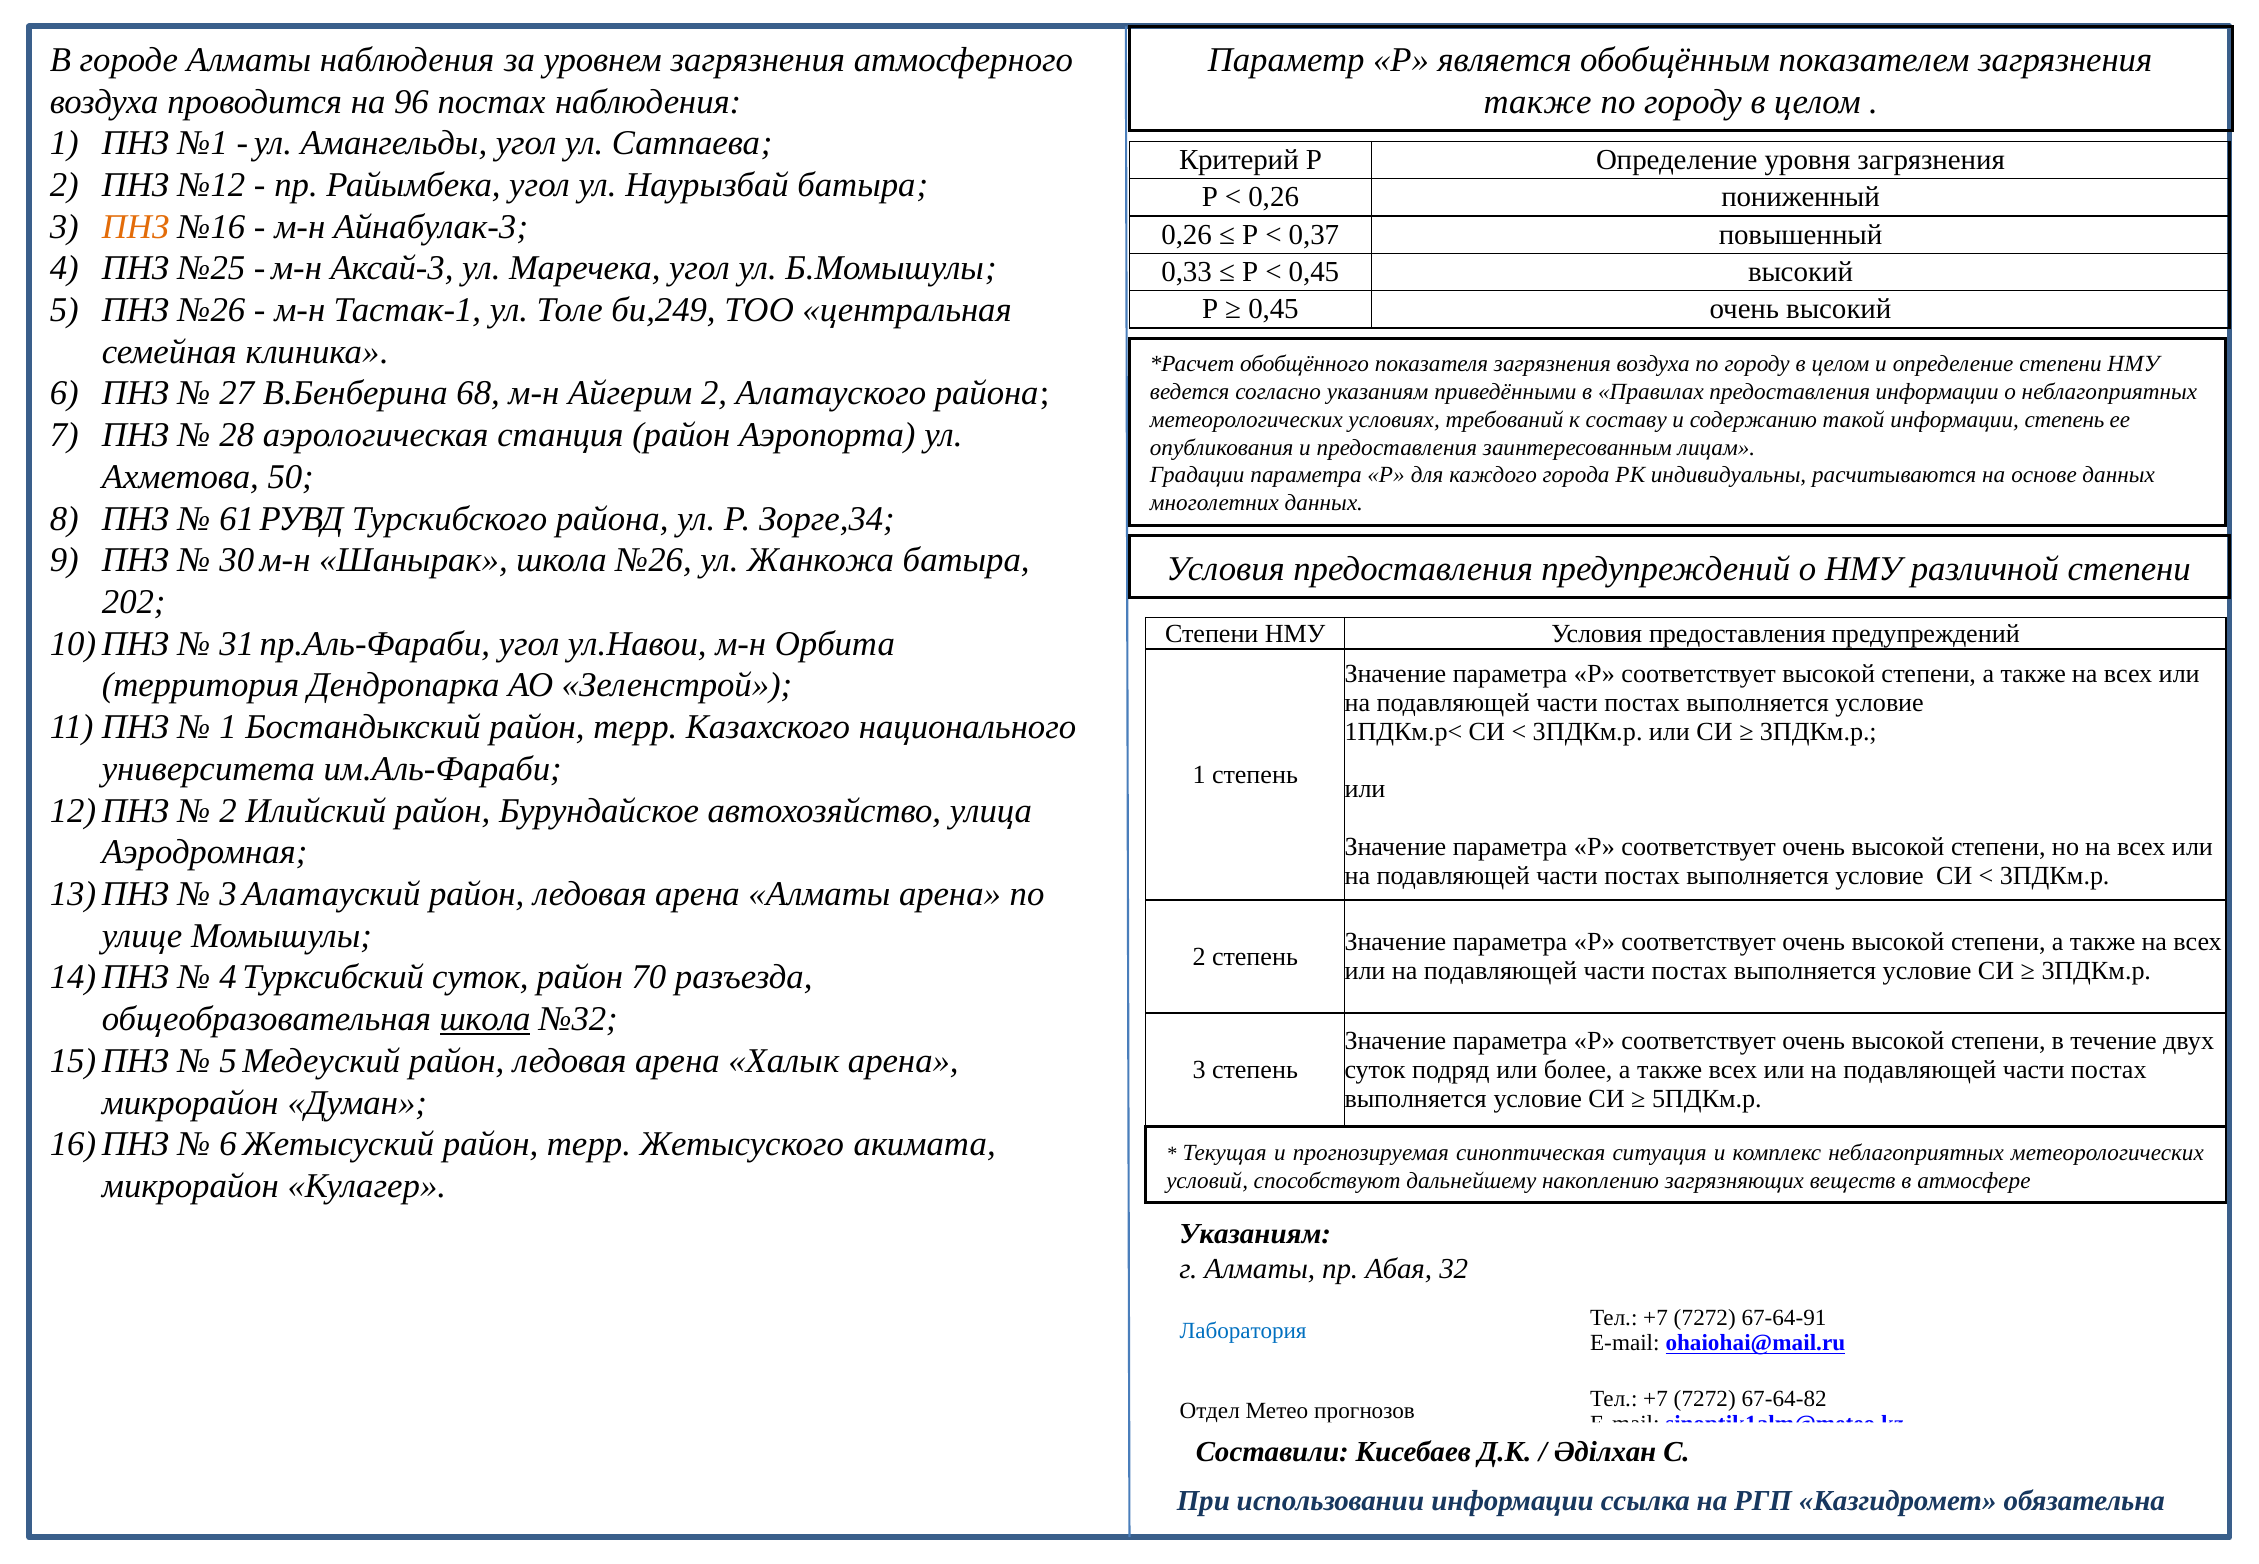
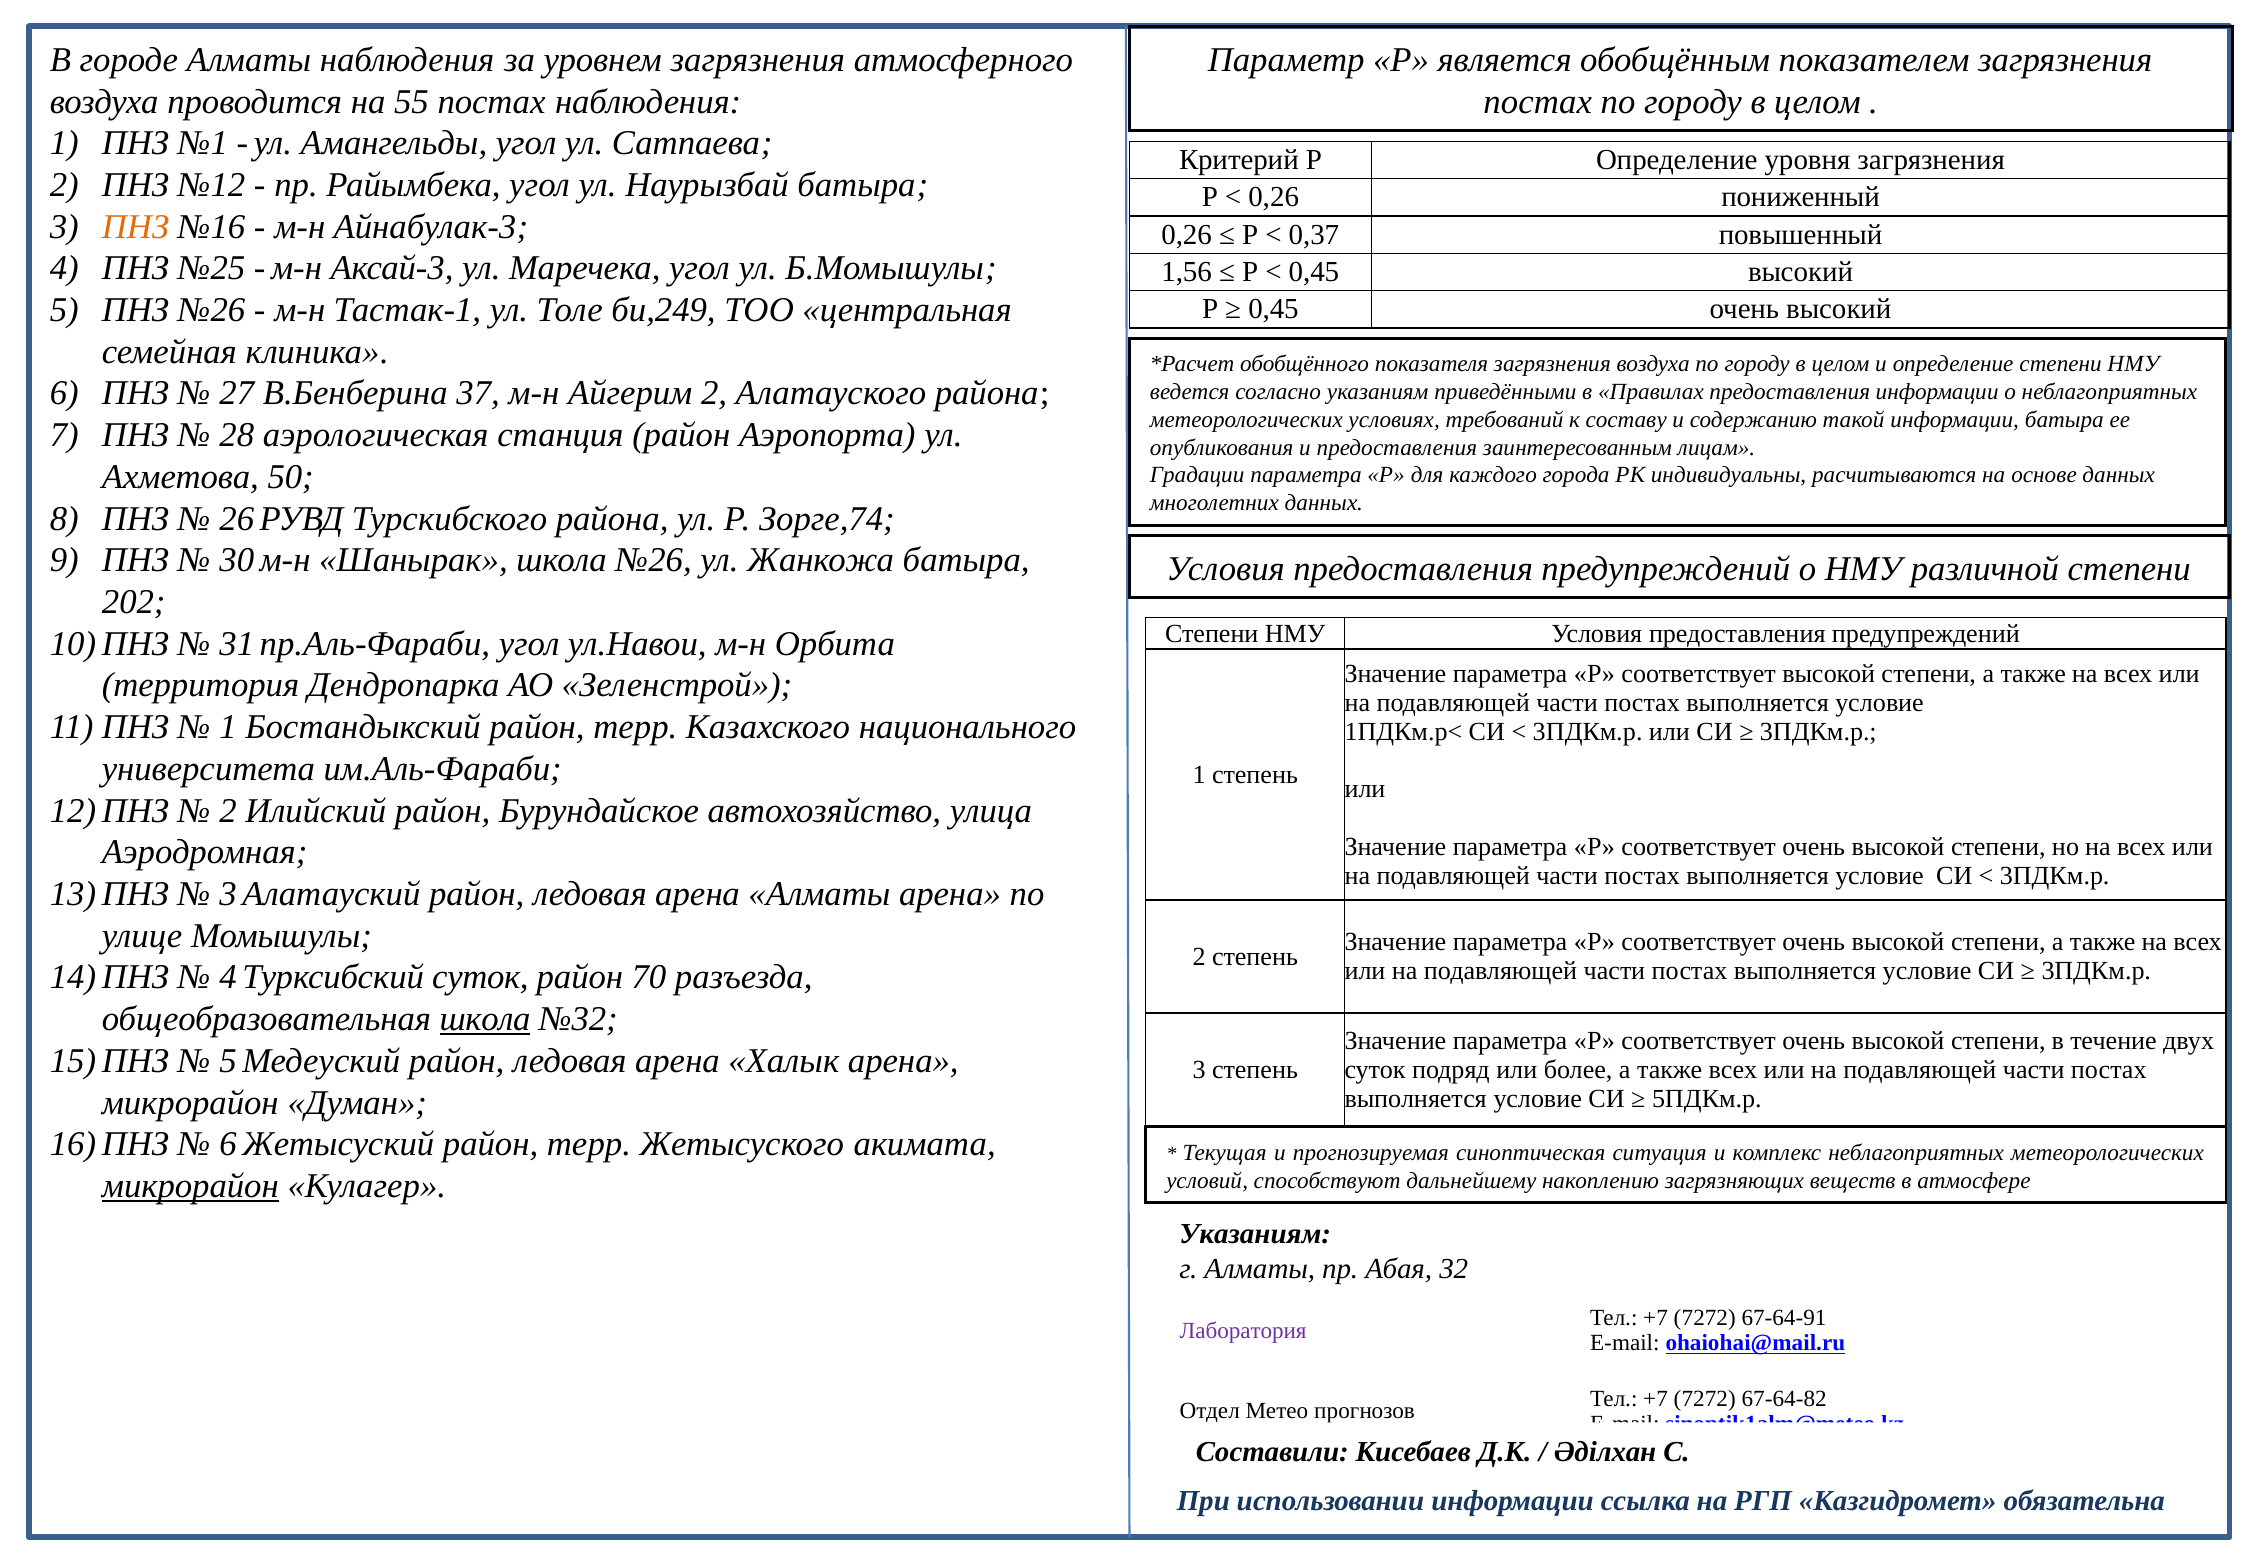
96: 96 -> 55
также at (1538, 102): также -> постах
0,33: 0,33 -> 1,56
68: 68 -> 37
информации степень: степень -> батыра
61: 61 -> 26
Зорге,34: Зорге,34 -> Зорге,74
микрорайон at (190, 1186) underline: none -> present
Лаборатория colour: blue -> purple
